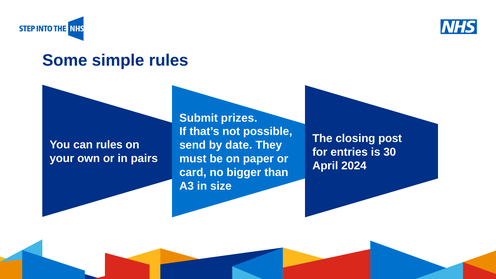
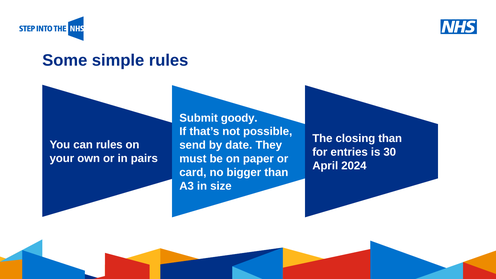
prizes: prizes -> goody
closing post: post -> than
